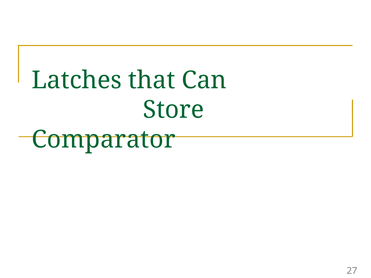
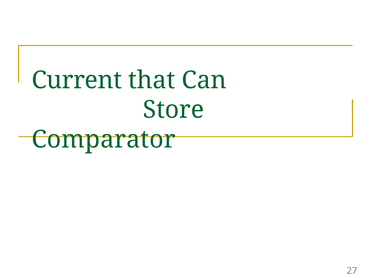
Latches: Latches -> Current
